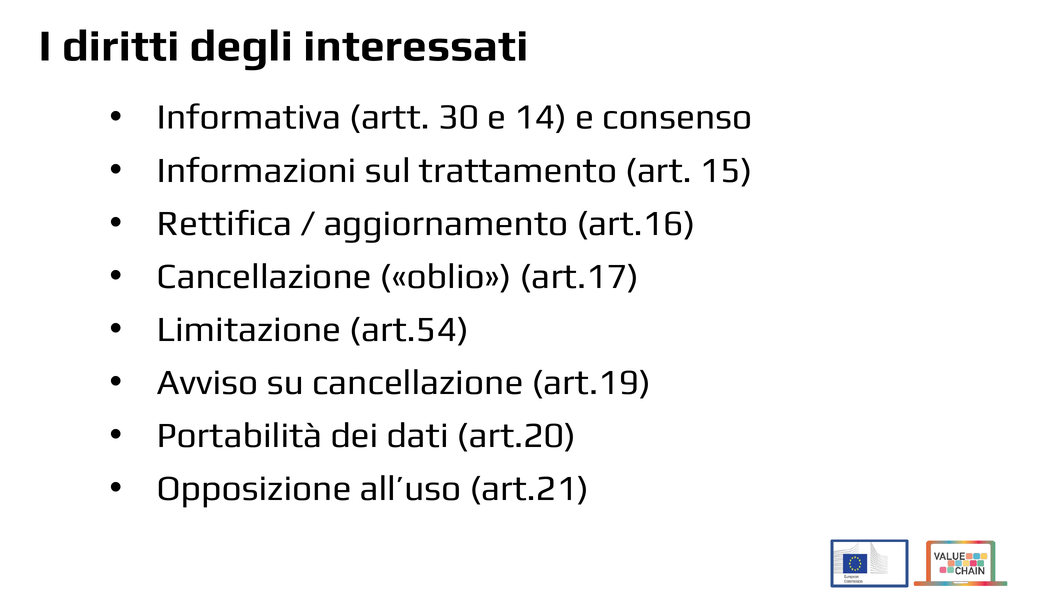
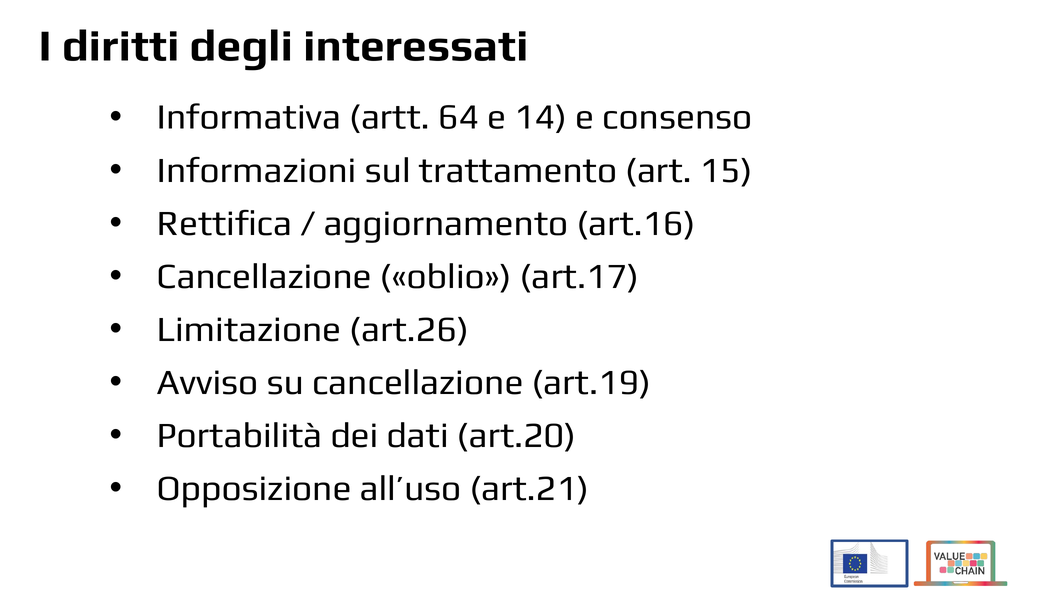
30: 30 -> 64
art.54: art.54 -> art.26
